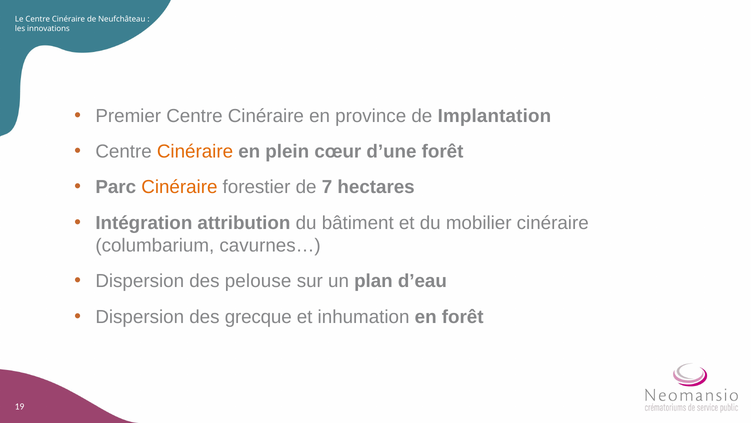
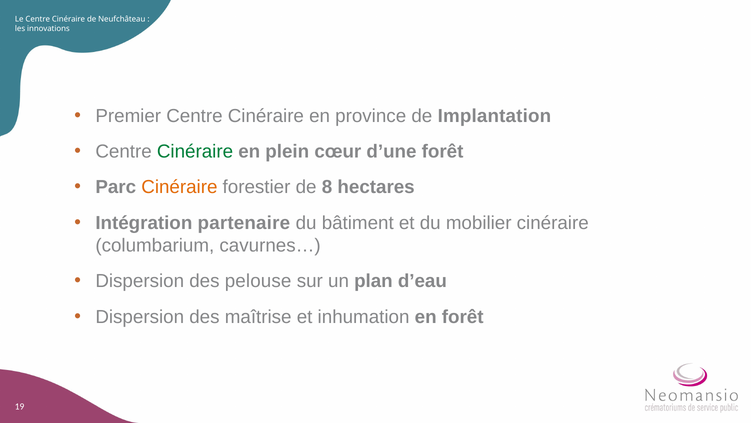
Cinéraire at (195, 151) colour: orange -> green
7: 7 -> 8
attribution: attribution -> partenaire
grecque: grecque -> maîtrise
